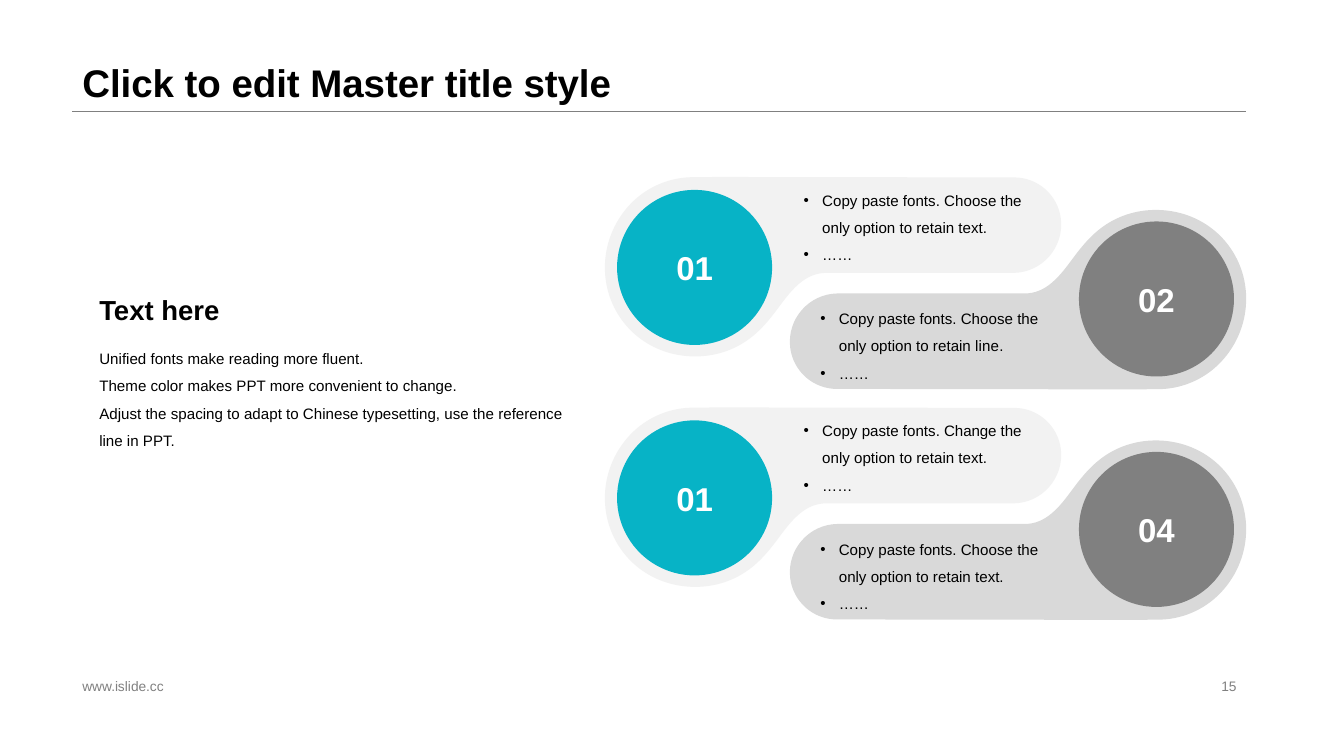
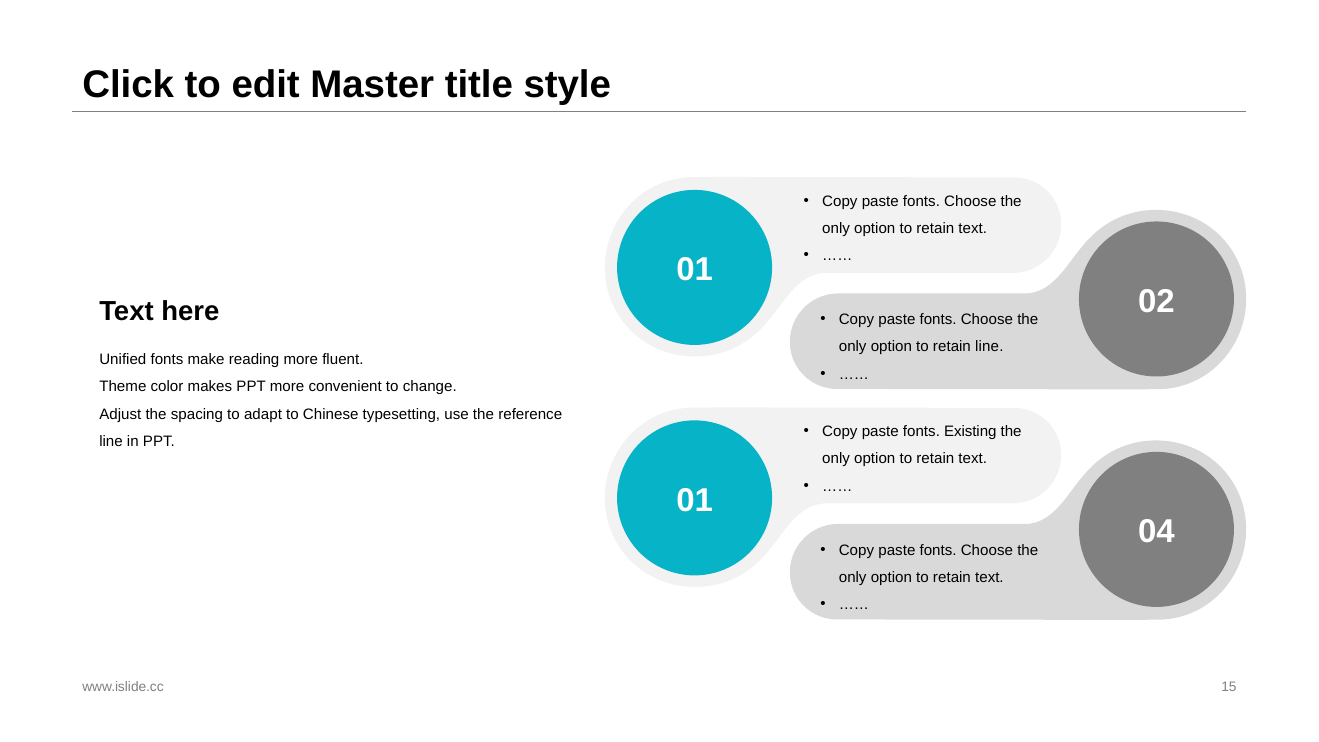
fonts Change: Change -> Existing
